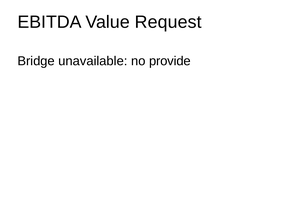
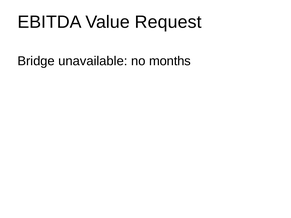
provide: provide -> months
